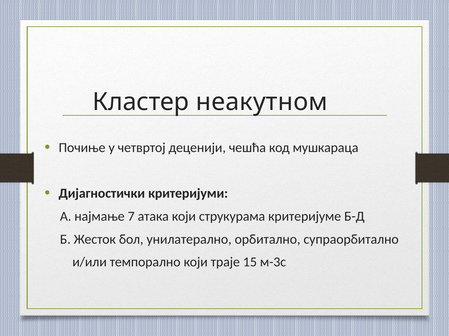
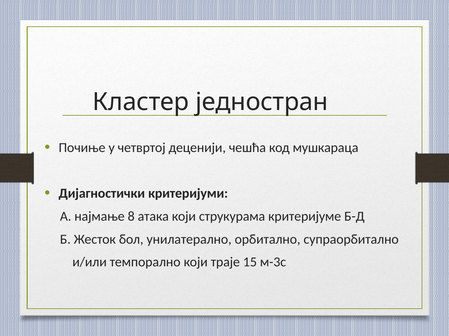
неакутном: неакутном -> једностран
7: 7 -> 8
